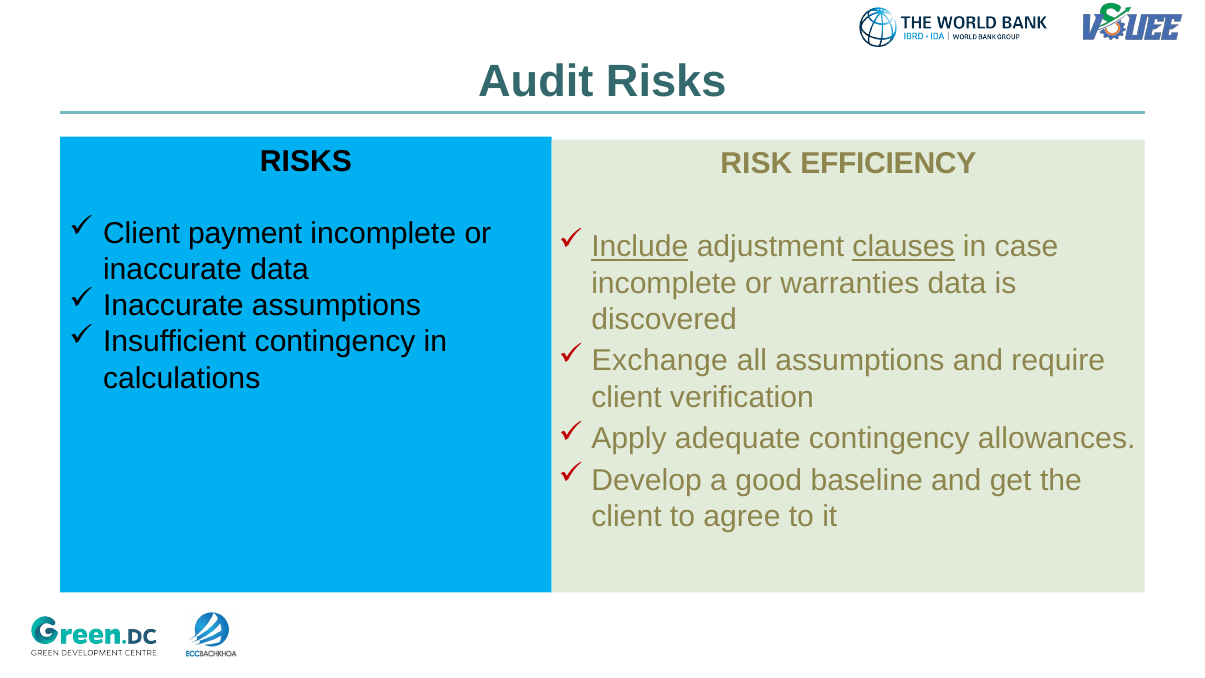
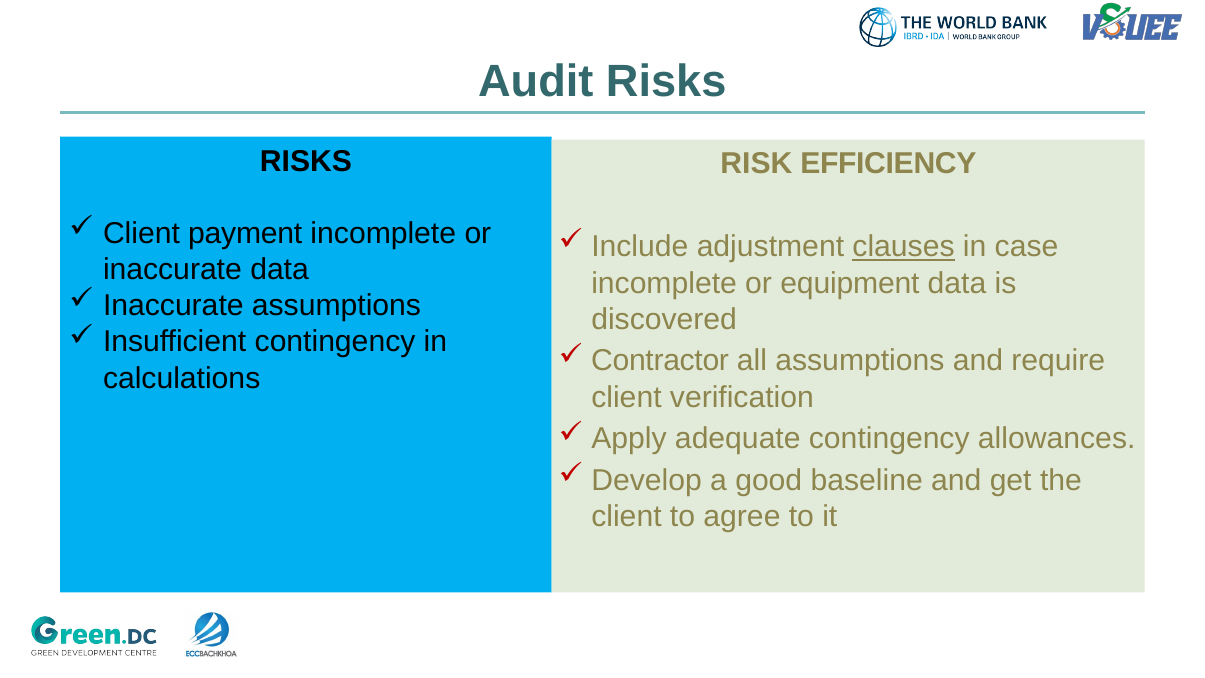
Include underline: present -> none
warranties: warranties -> equipment
Exchange: Exchange -> Contractor
